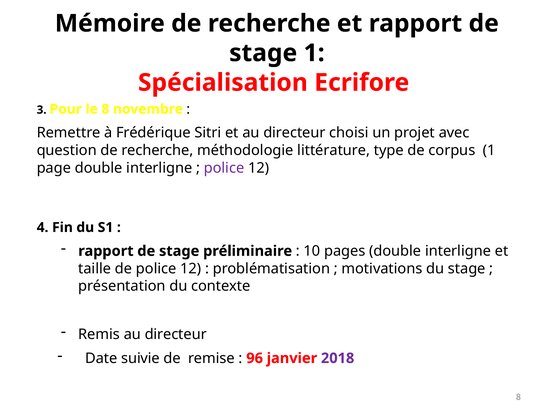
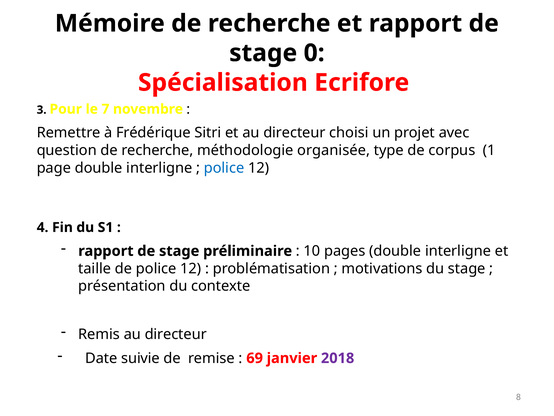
stage 1: 1 -> 0
le 8: 8 -> 7
littérature: littérature -> organisée
police at (224, 168) colour: purple -> blue
96: 96 -> 69
